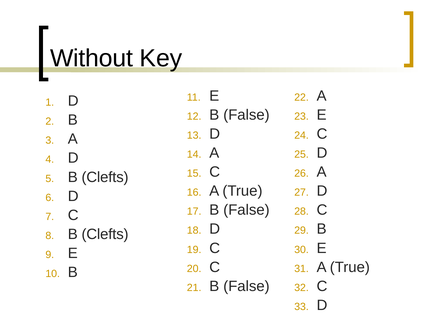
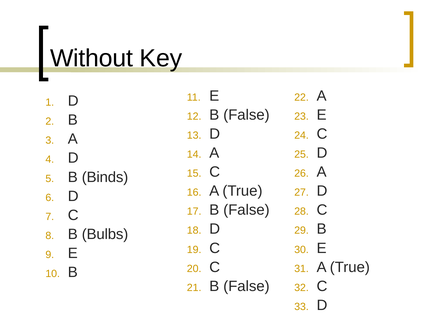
Clefts at (105, 177): Clefts -> Binds
Clefts at (105, 234): Clefts -> Bulbs
